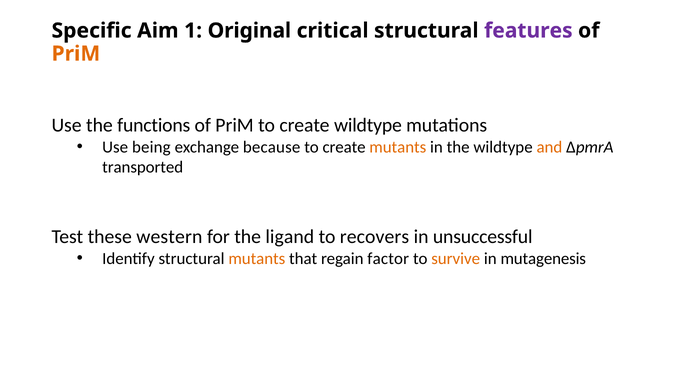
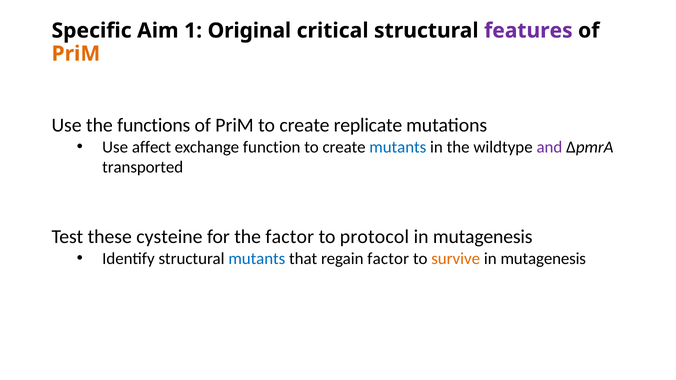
create wildtype: wildtype -> replicate
being: being -> affect
because: because -> function
mutants at (398, 147) colour: orange -> blue
and colour: orange -> purple
western: western -> cysteine
the ligand: ligand -> factor
recovers: recovers -> protocol
unsuccessful at (483, 237): unsuccessful -> mutagenesis
mutants at (257, 259) colour: orange -> blue
